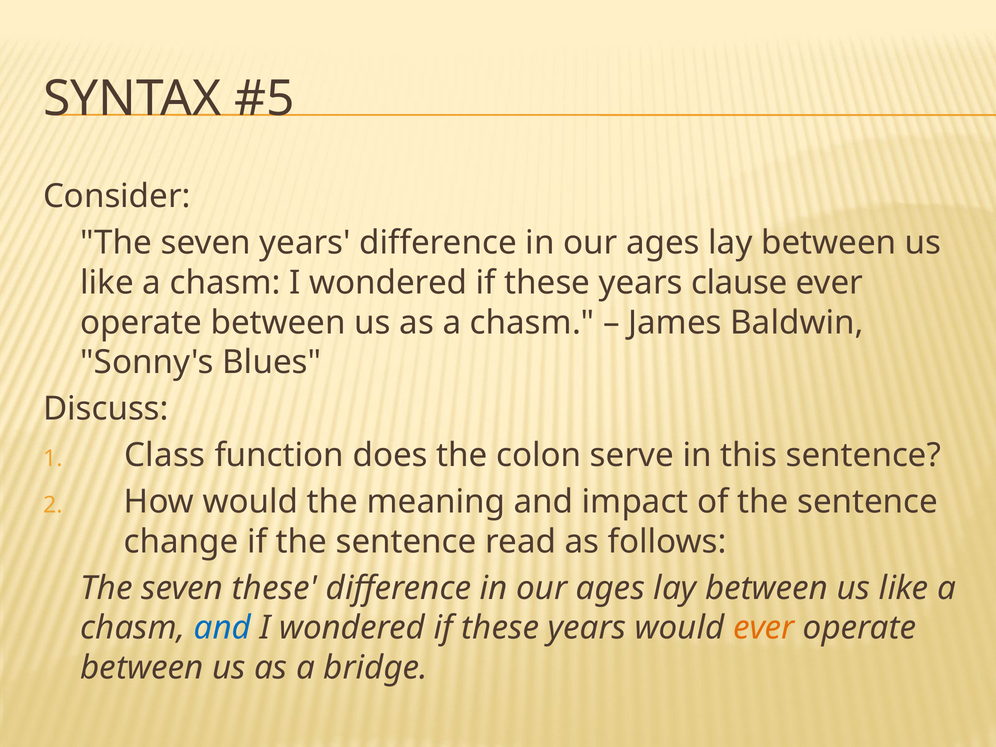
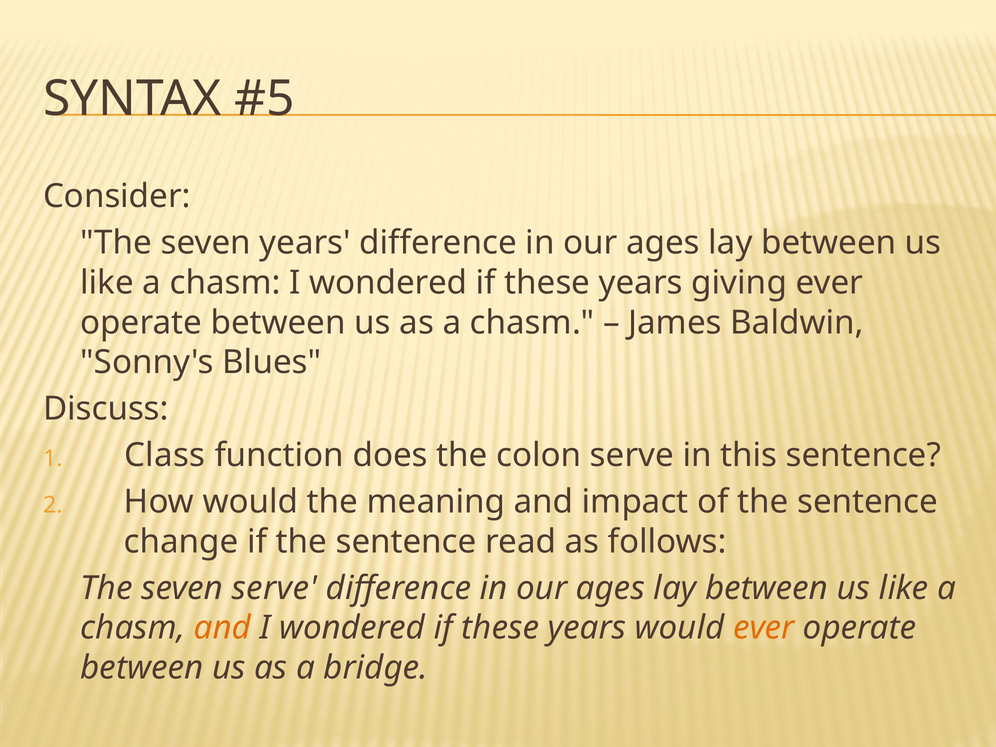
clause: clause -> giving
seven these: these -> serve
and at (223, 628) colour: blue -> orange
